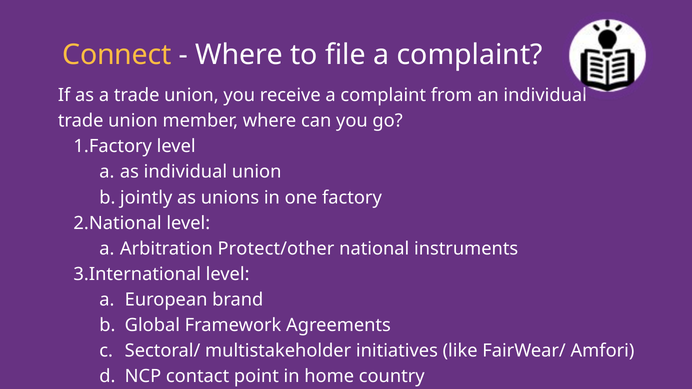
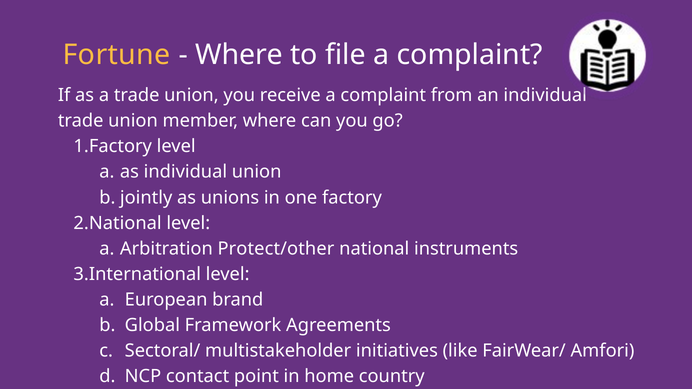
Connect: Connect -> Fortune
